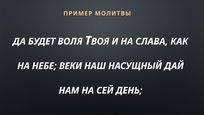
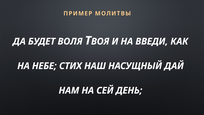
СЛАВА: СЛАВА -> ВВЕДИ
ВЕКИ: ВЕКИ -> СТИХ
